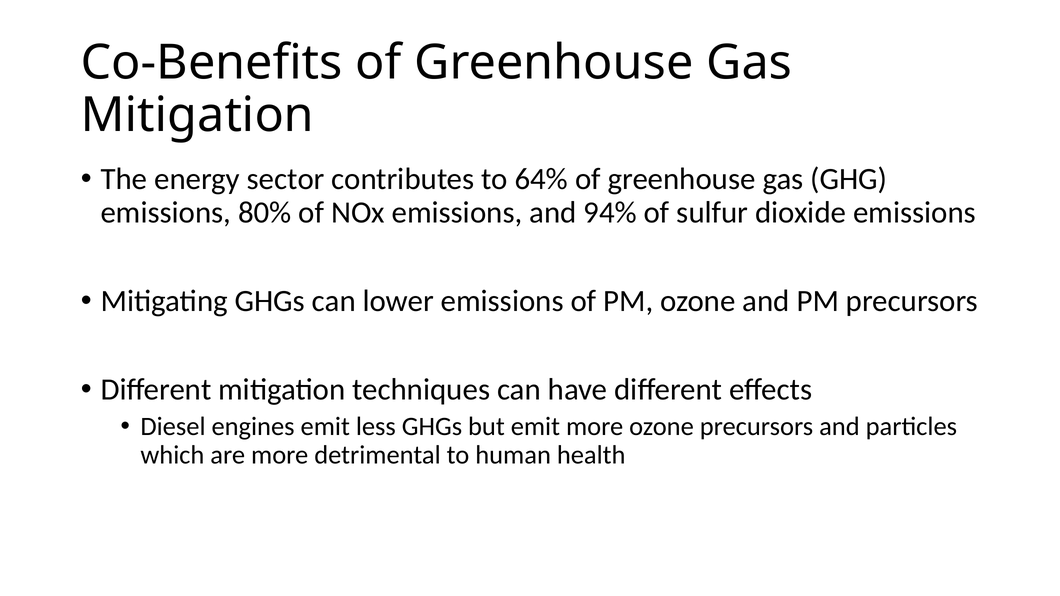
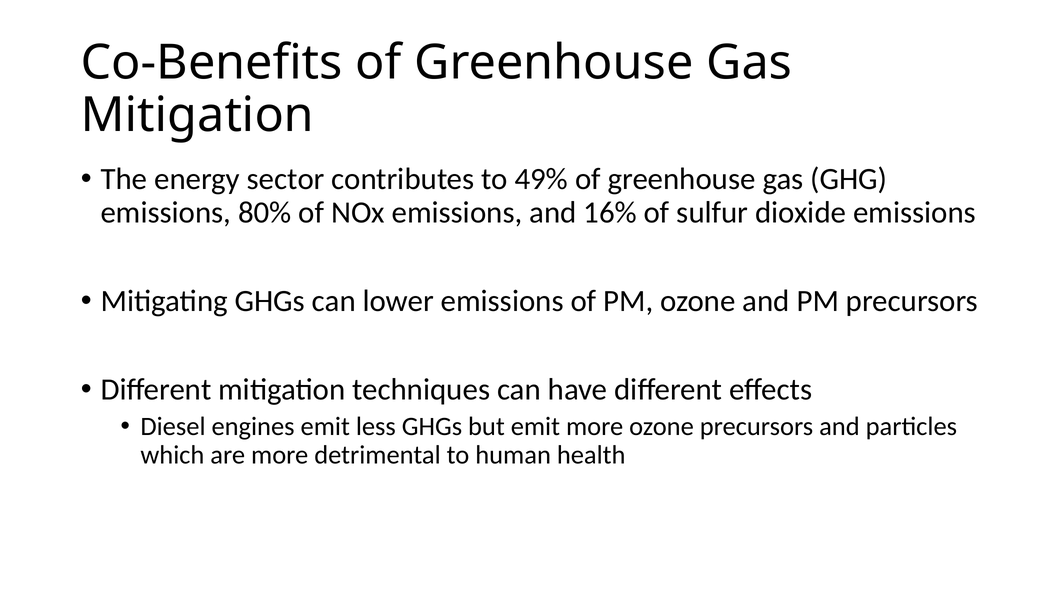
64%: 64% -> 49%
94%: 94% -> 16%
